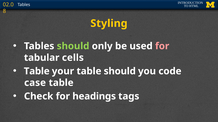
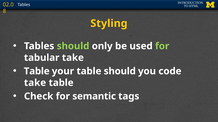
for at (162, 46) colour: pink -> light green
tabular cells: cells -> take
case at (35, 83): case -> take
headings: headings -> semantic
